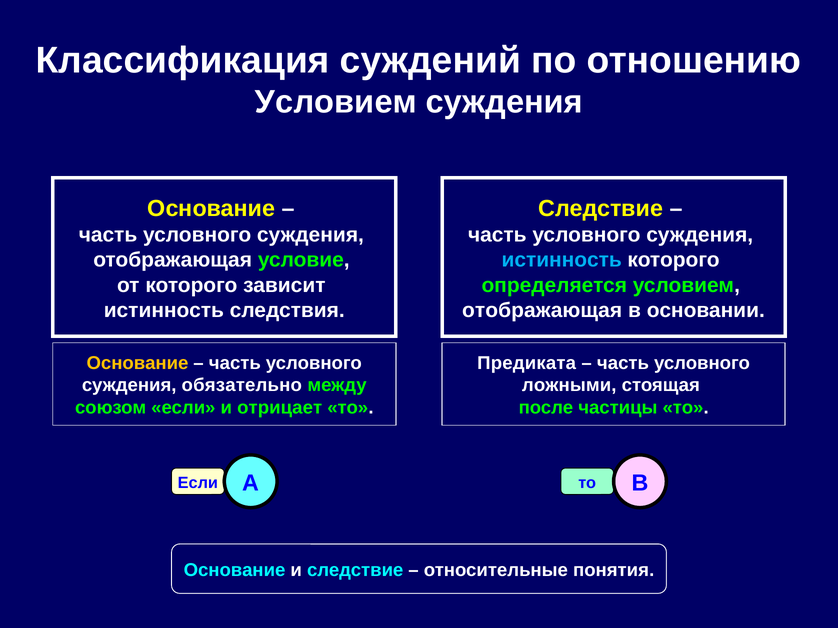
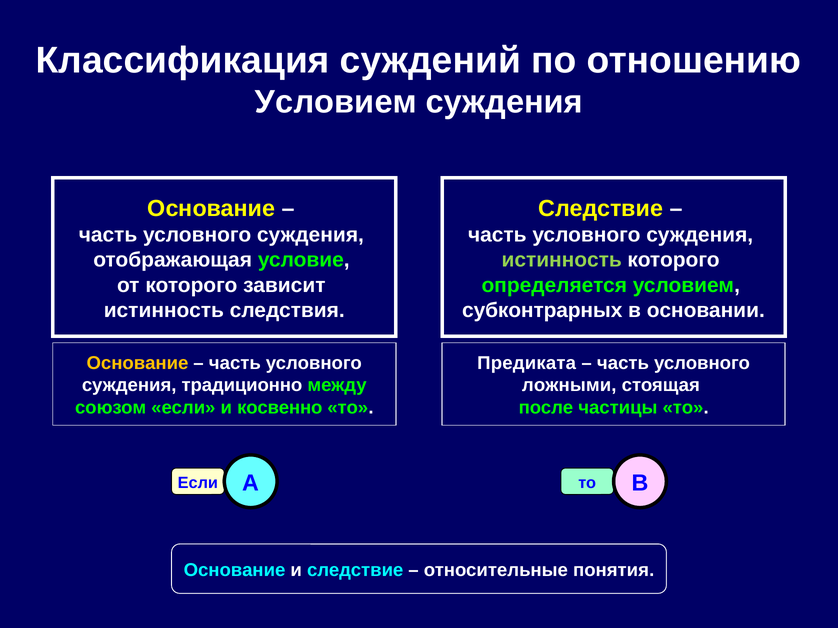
истинность at (562, 260) colour: light blue -> light green
отображающая at (542, 310): отображающая -> субконтрарных
обязательно: обязательно -> традиционно
отрицает: отрицает -> косвенно
